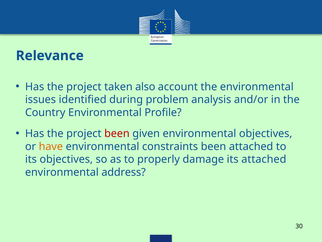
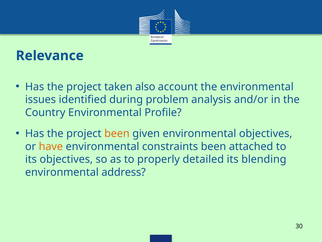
been at (117, 133) colour: red -> orange
damage: damage -> detailed
its attached: attached -> blending
